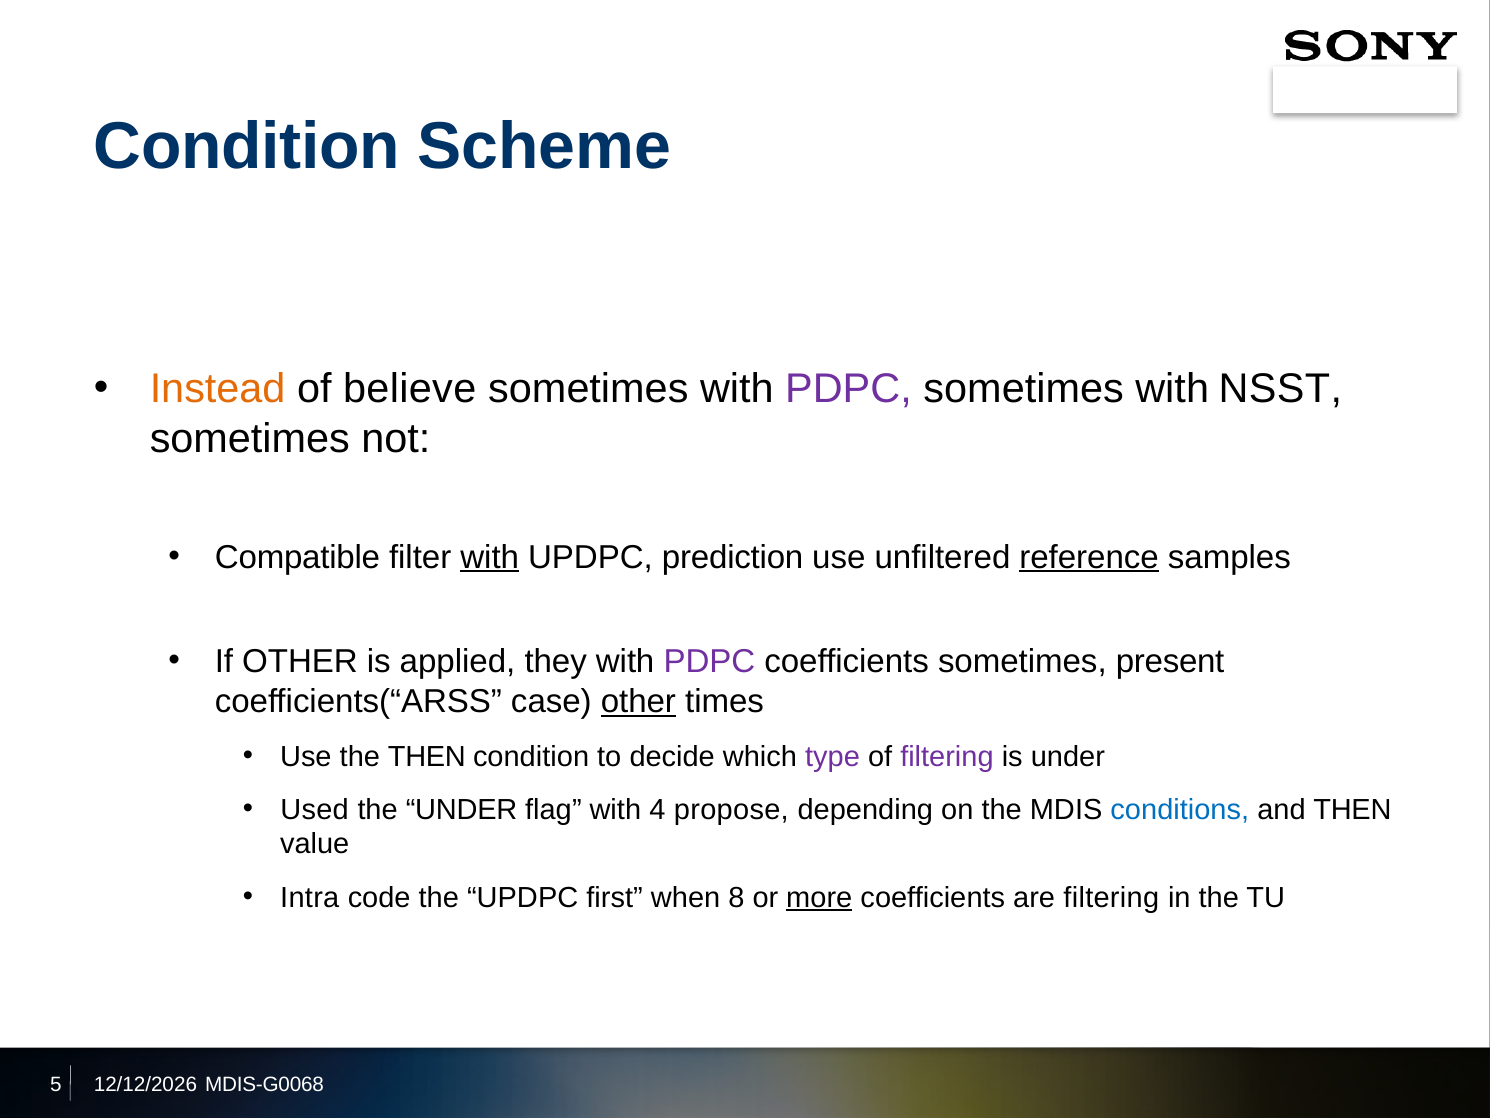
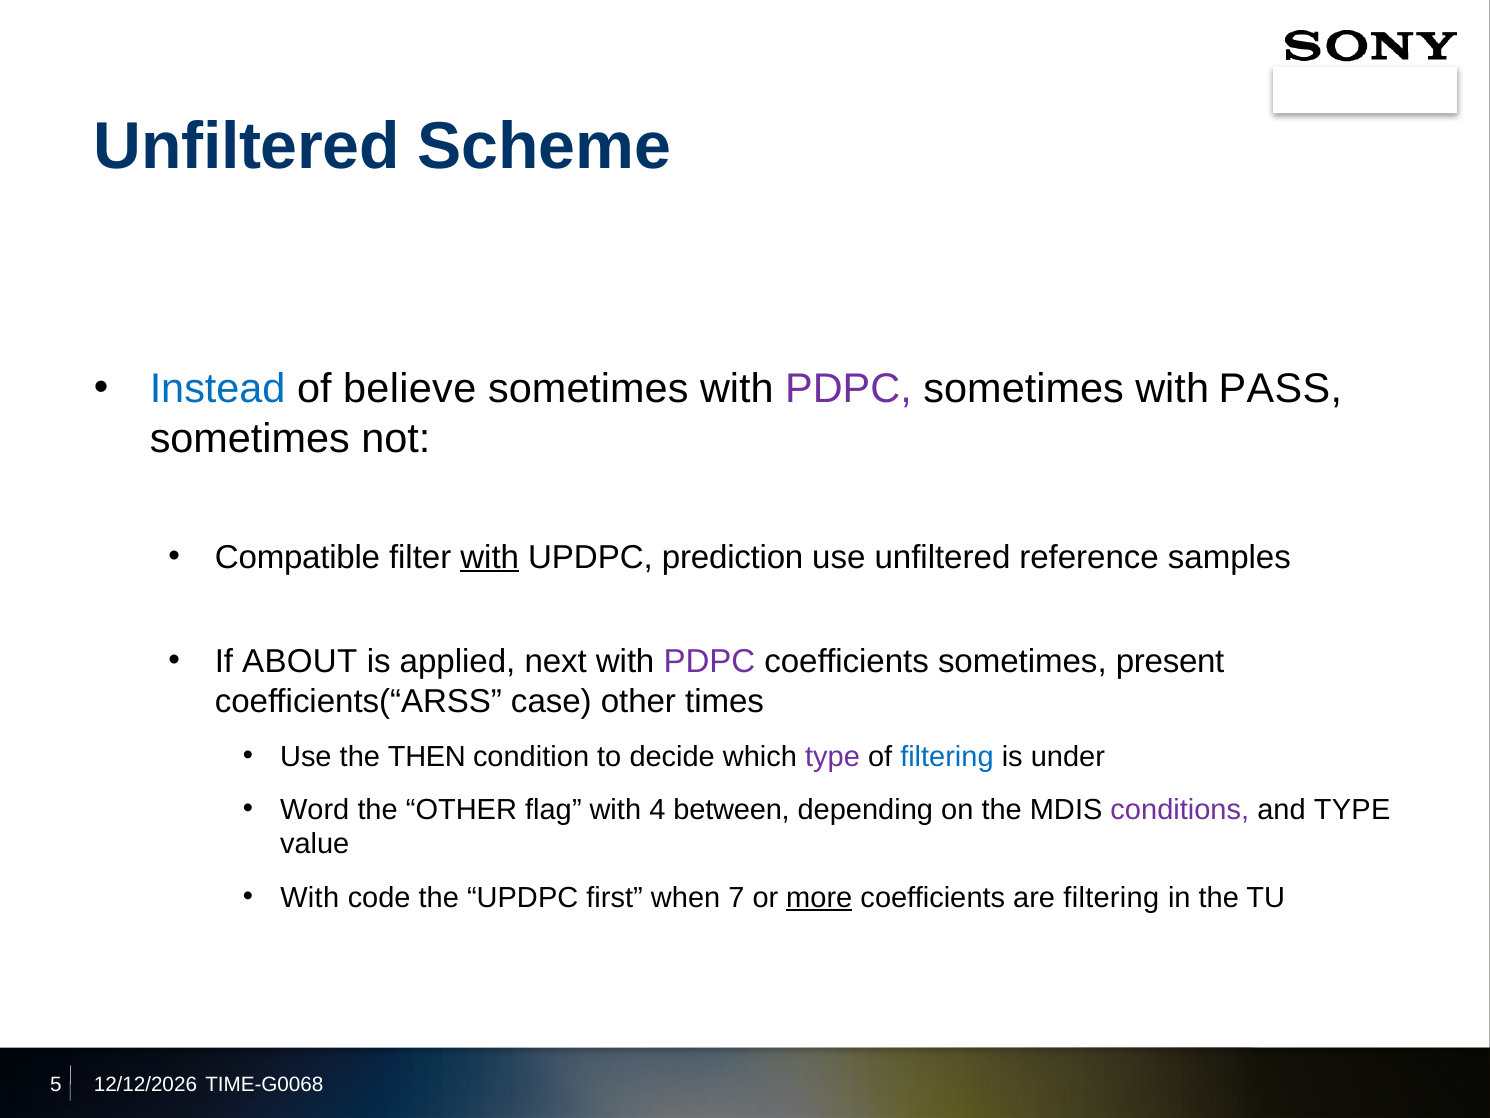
Condition at (247, 147): Condition -> Unfiltered
Instead colour: orange -> blue
NSST: NSST -> PASS
reference underline: present -> none
If OTHER: OTHER -> ABOUT
they: they -> next
other at (638, 701) underline: present -> none
filtering at (947, 756) colour: purple -> blue
Used: Used -> Word
the UNDER: UNDER -> OTHER
propose: propose -> between
conditions colour: blue -> purple
and THEN: THEN -> TYPE
Intra at (310, 897): Intra -> With
8: 8 -> 7
MDIS-G0068: MDIS-G0068 -> TIME-G0068
